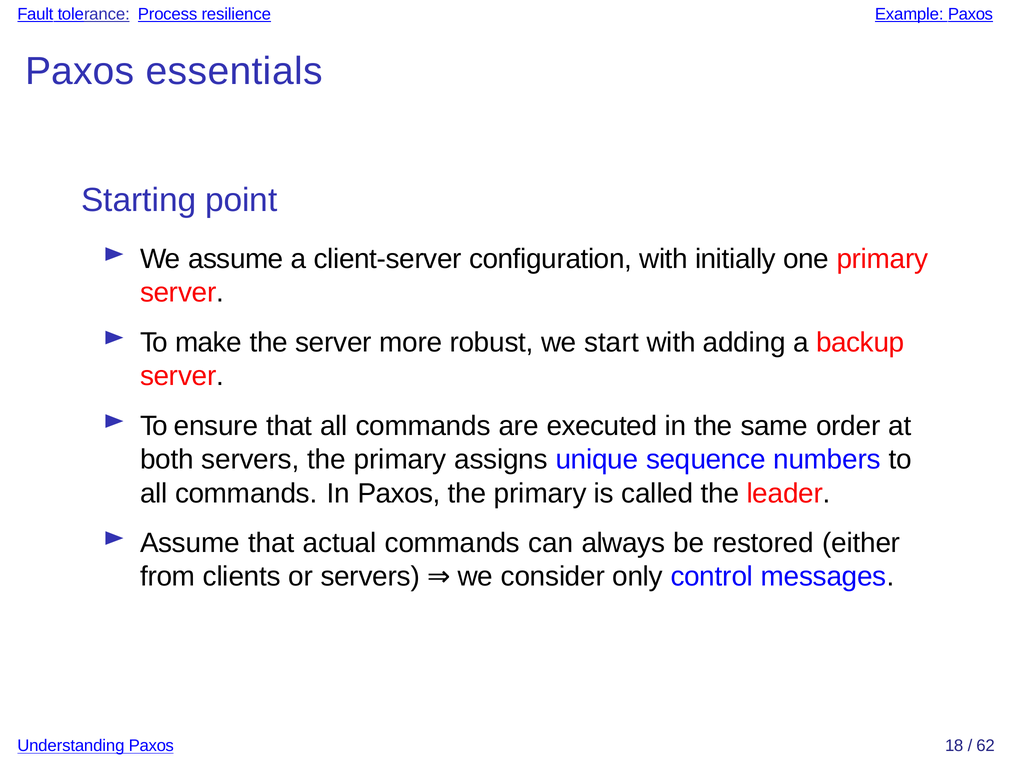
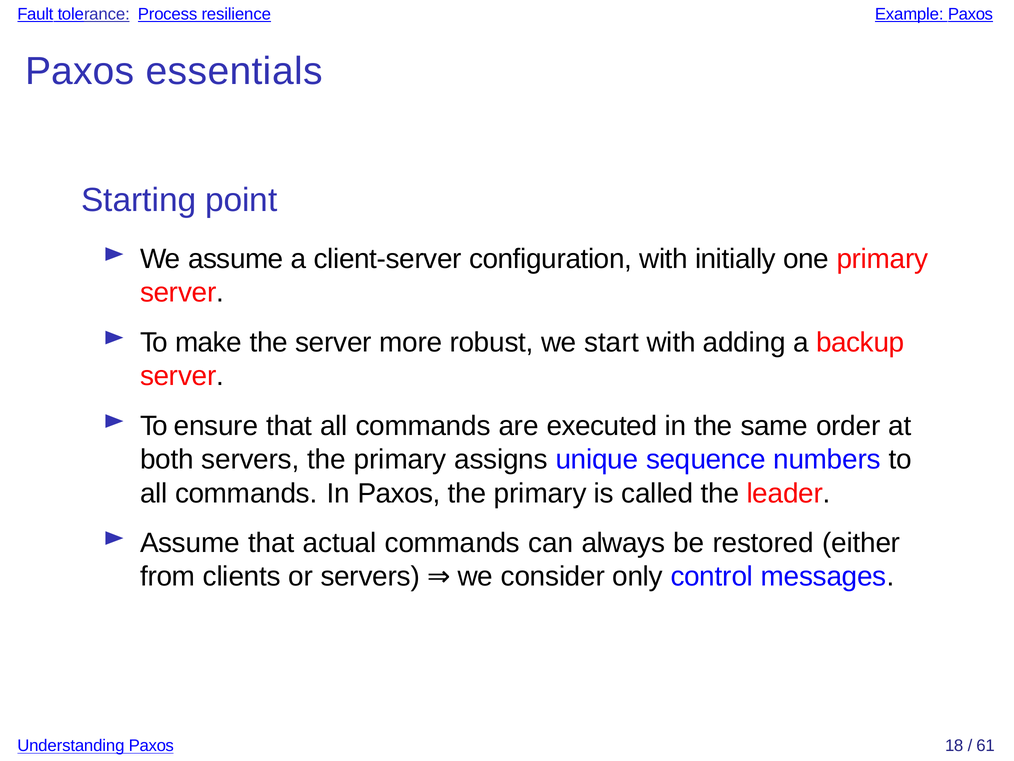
62: 62 -> 61
